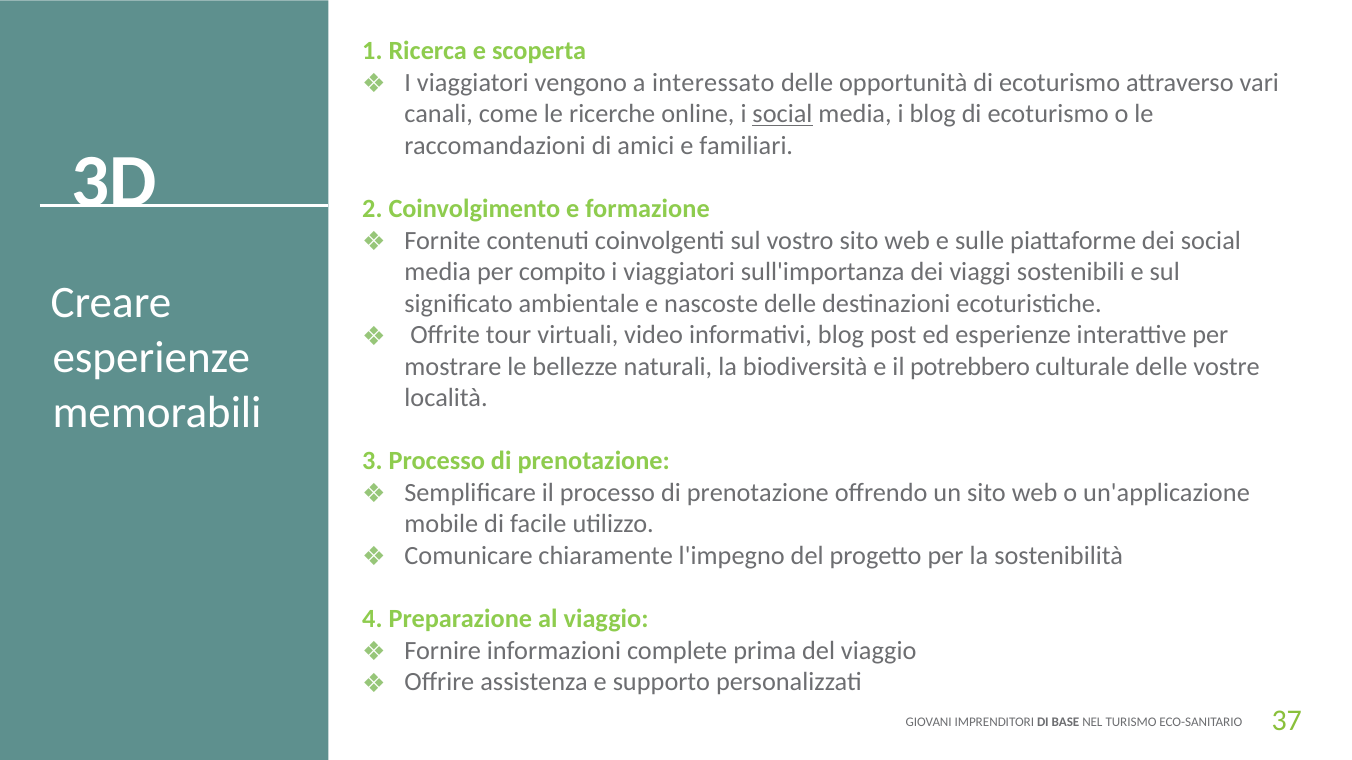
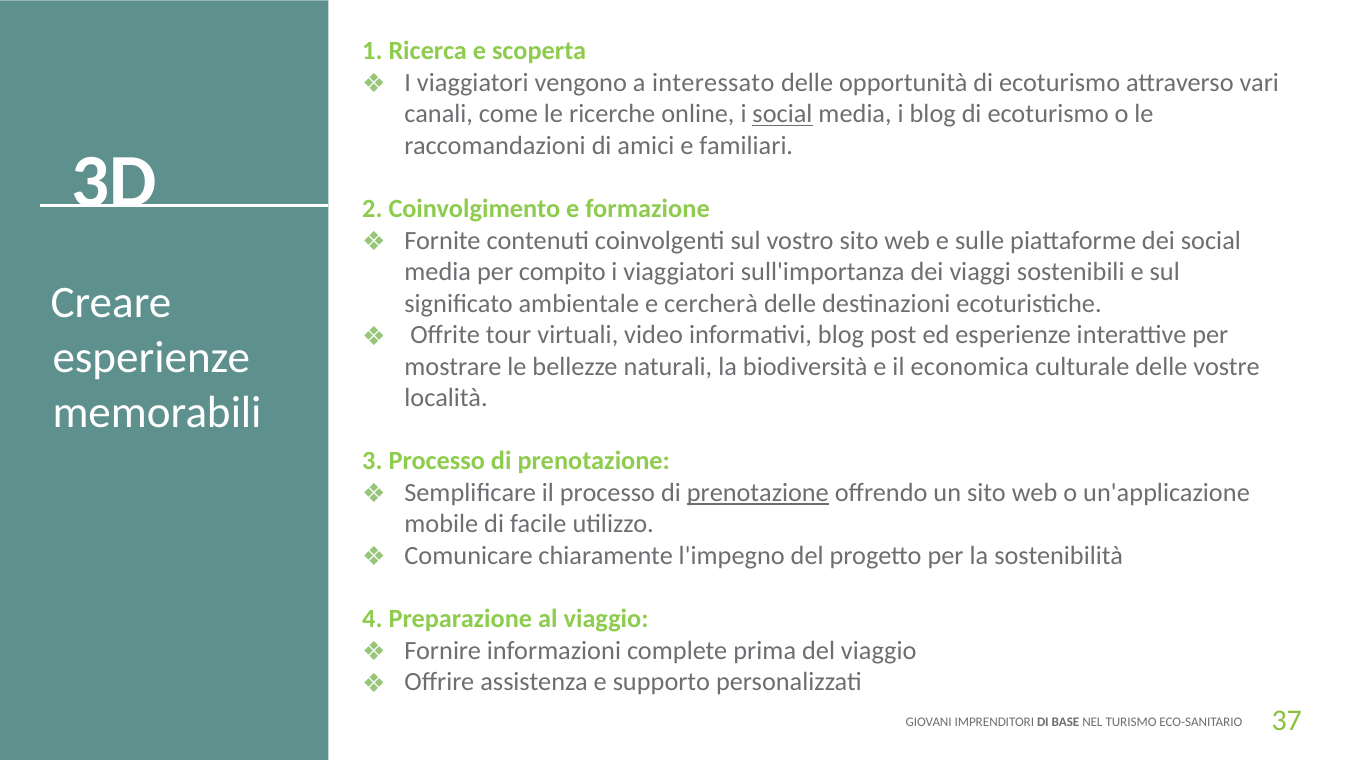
nascoste: nascoste -> cercherà
potrebbero: potrebbero -> economica
prenotazione at (758, 493) underline: none -> present
